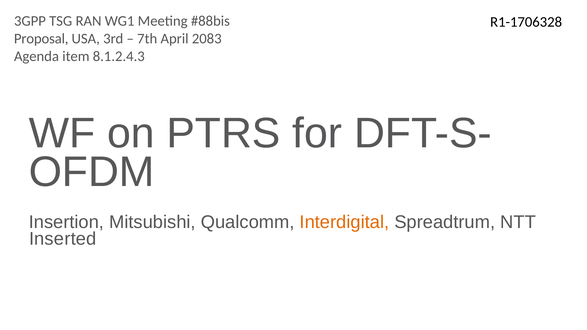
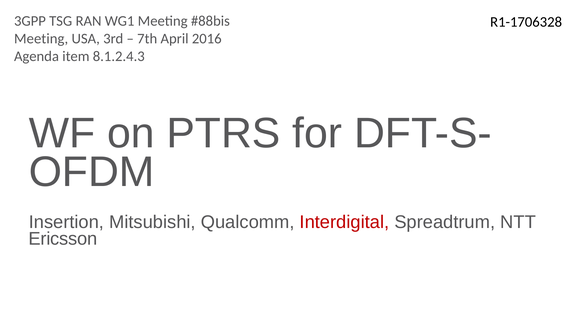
Proposal at (41, 39): Proposal -> Meeting
2083: 2083 -> 2016
Interdigital colour: orange -> red
Inserted: Inserted -> Ericsson
